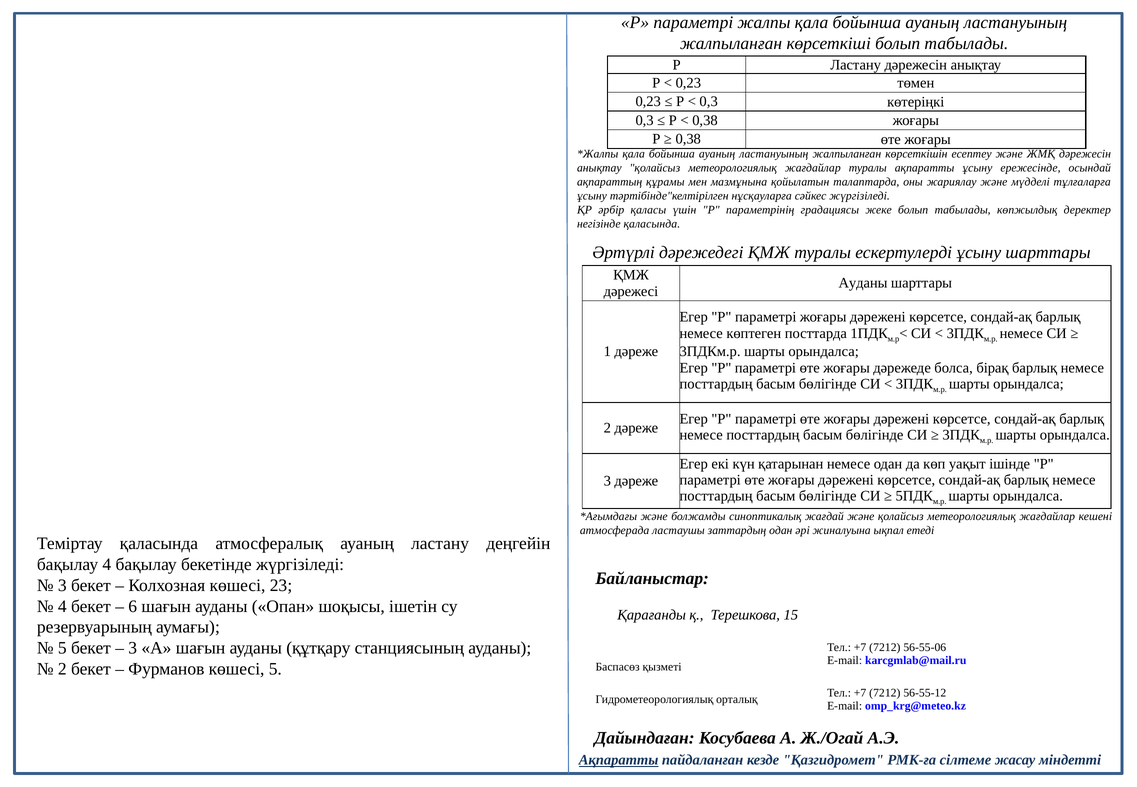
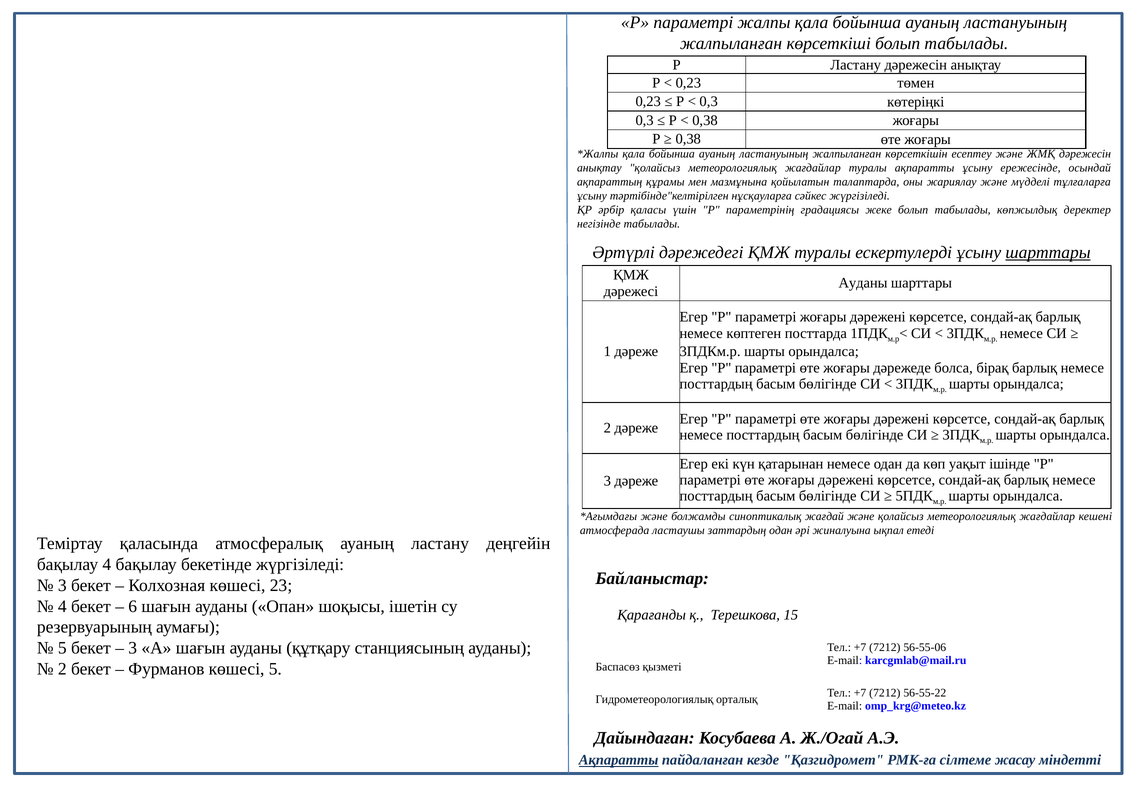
негізінде қаласында: қаласында -> табылады
шарттары at (1048, 253) underline: none -> present
56-55-12: 56-55-12 -> 56-55-22
